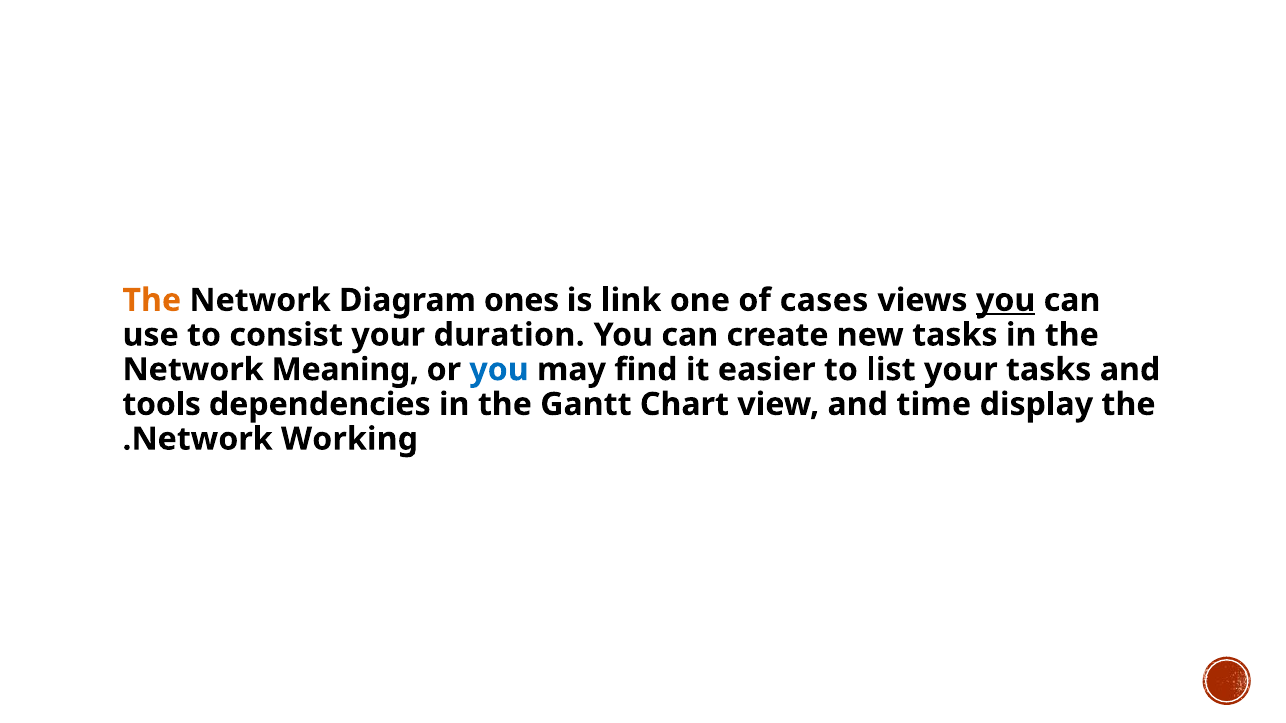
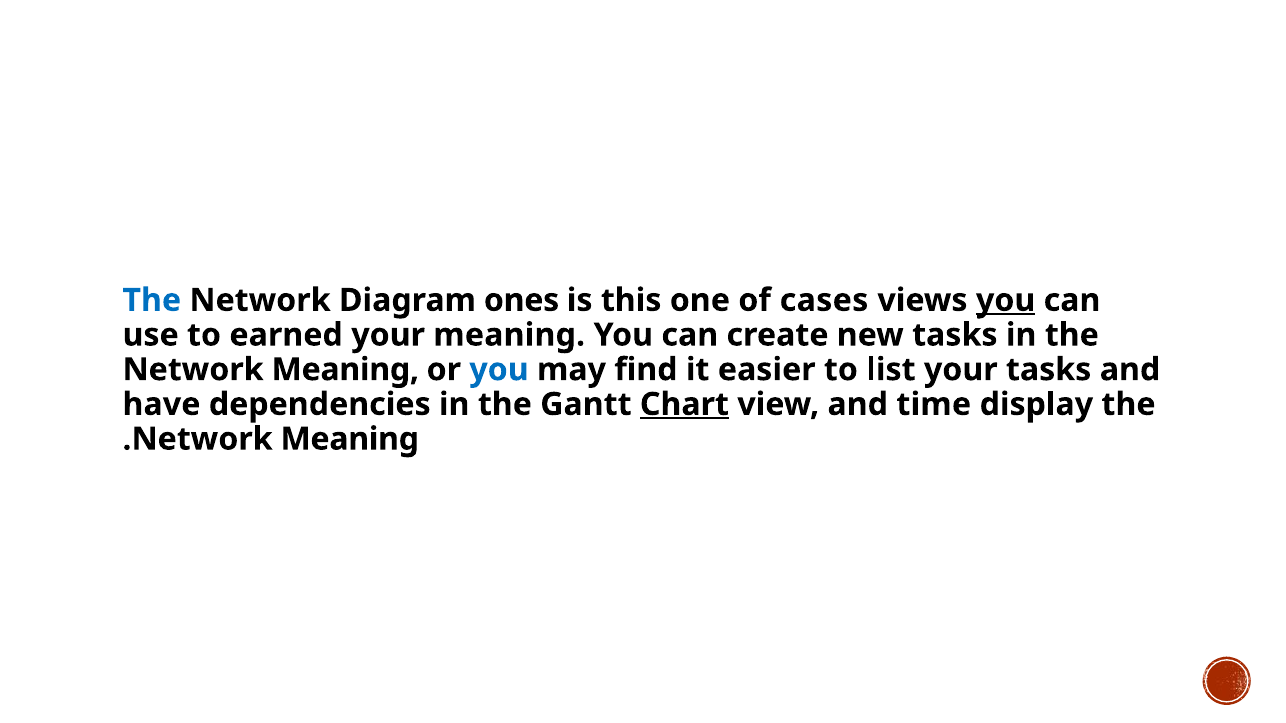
The at (152, 300) colour: orange -> blue
link: link -> this
consist: consist -> earned
your duration: duration -> meaning
tools: tools -> have
Chart underline: none -> present
Working at (349, 439): Working -> Meaning
